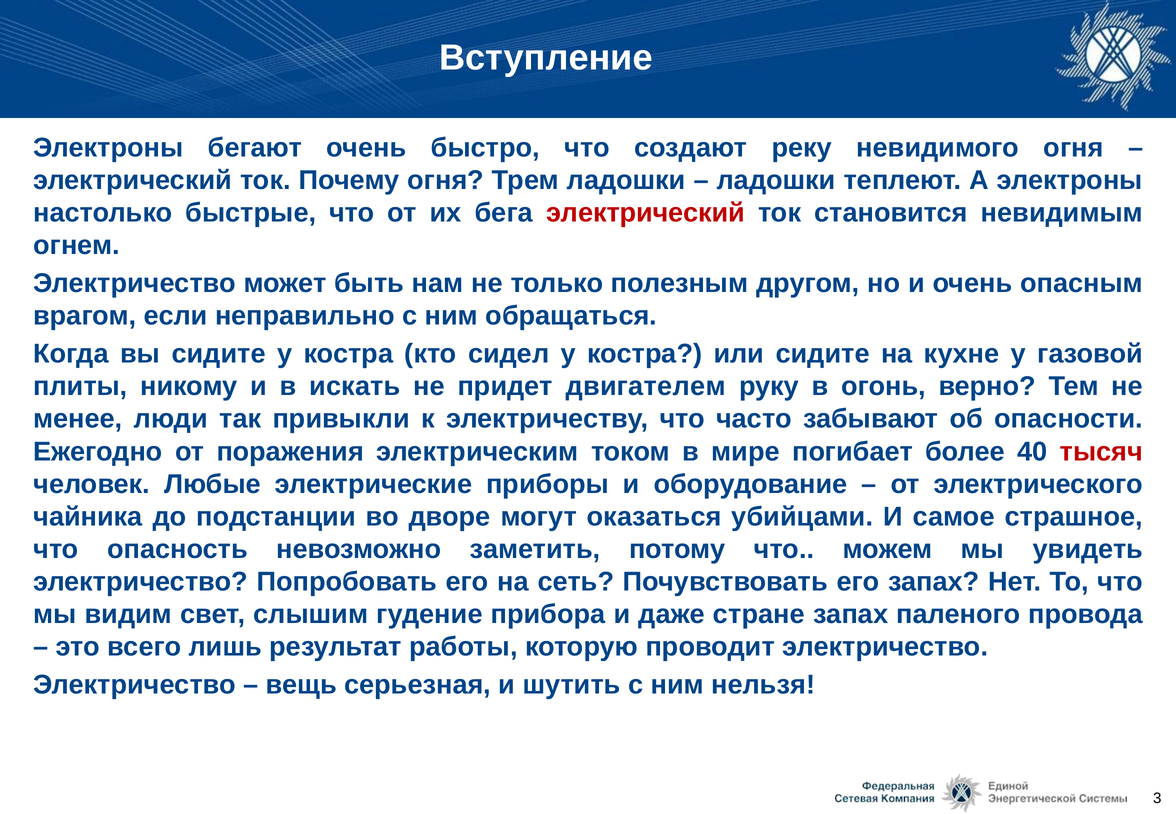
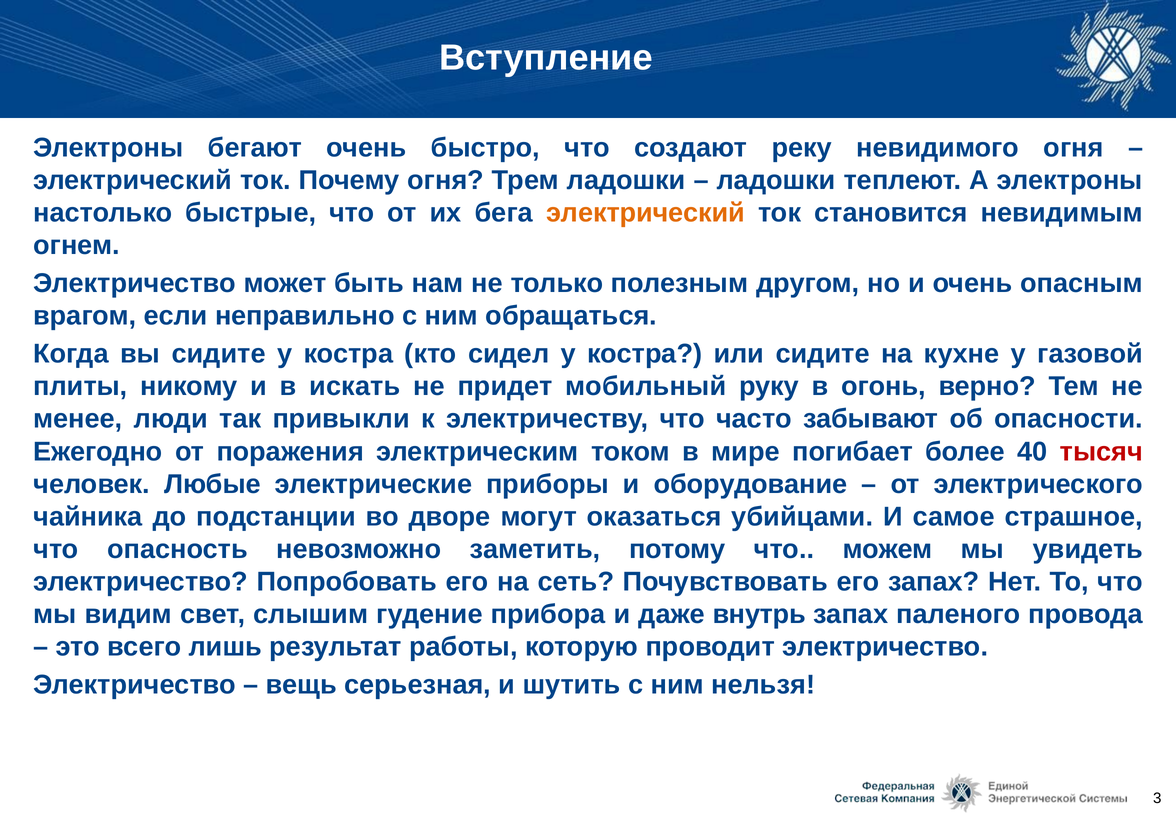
электрический at (646, 213) colour: red -> orange
двигателем: двигателем -> мобильный
стране: стране -> внутрь
